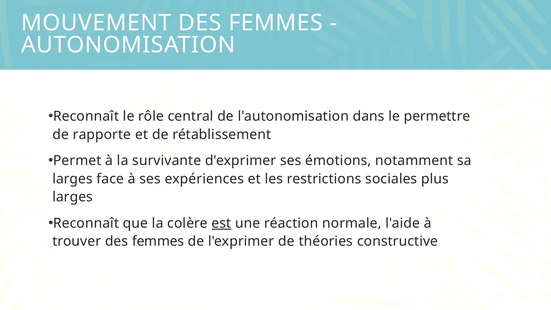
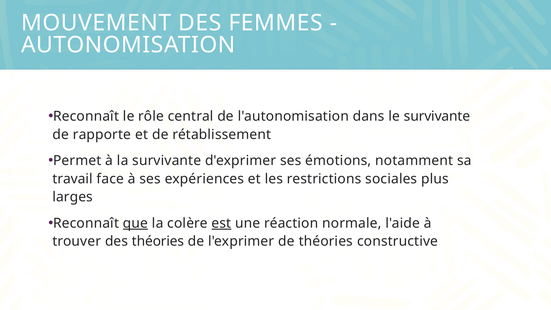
le permettre: permettre -> survivante
larges at (73, 179): larges -> travail
que underline: none -> present
trouver des femmes: femmes -> théories
